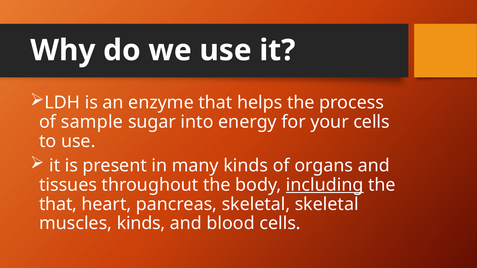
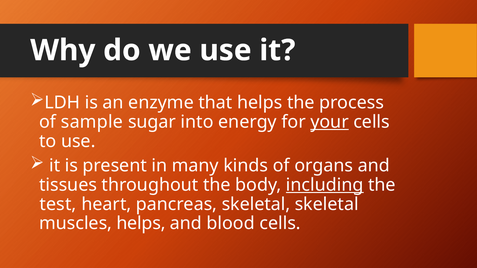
your underline: none -> present
that at (58, 204): that -> test
muscles kinds: kinds -> helps
